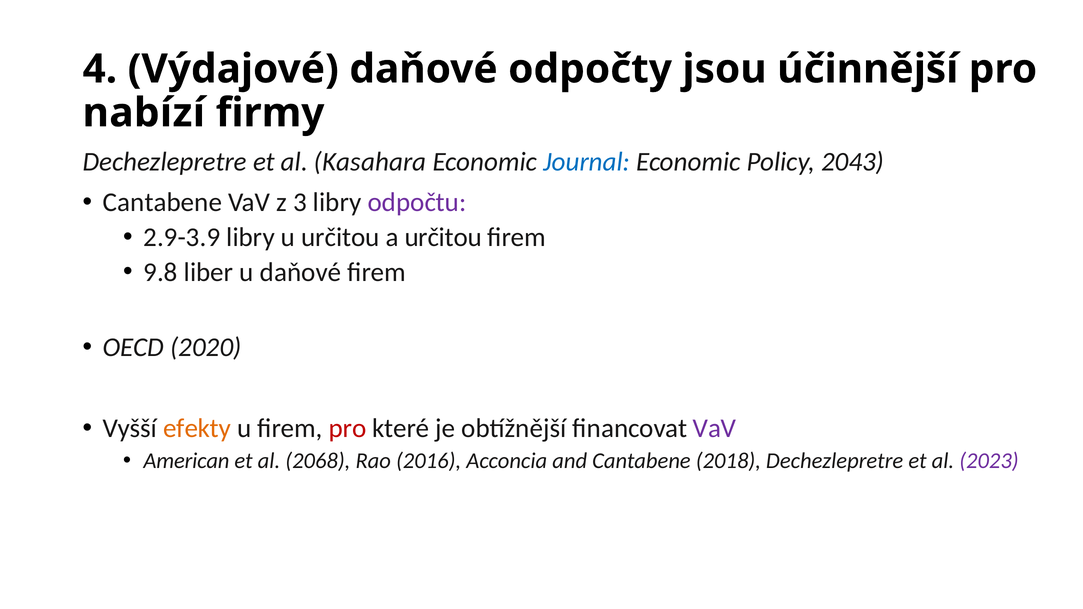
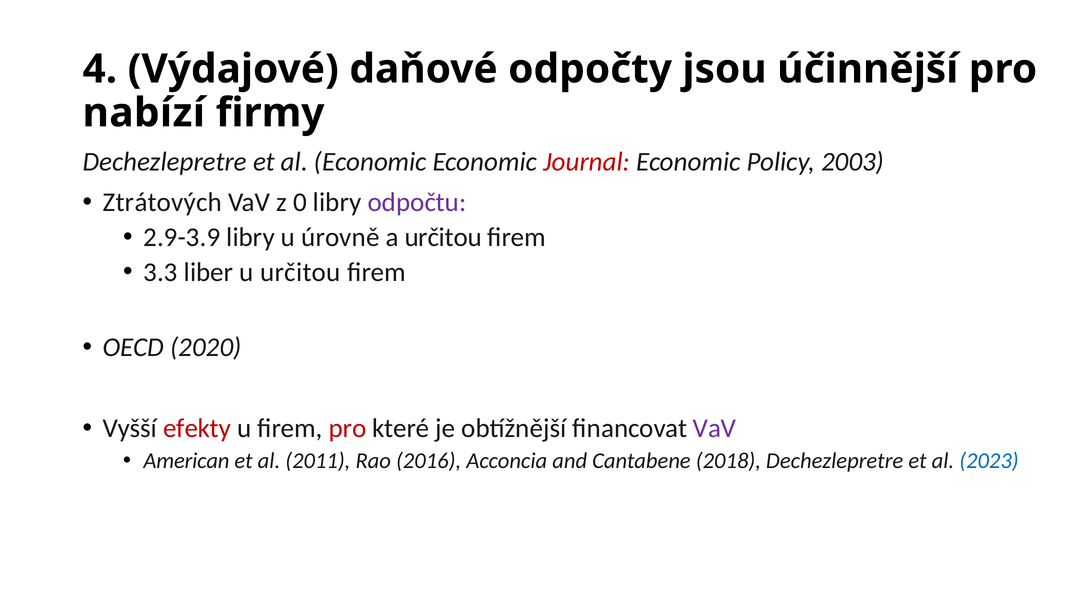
al Kasahara: Kasahara -> Economic
Journal colour: blue -> red
2043: 2043 -> 2003
Cantabene at (162, 203): Cantabene -> Ztrátových
3: 3 -> 0
u určitou: určitou -> úrovně
9.8: 9.8 -> 3.3
u daňové: daňové -> určitou
efekty colour: orange -> red
2068: 2068 -> 2011
2023 colour: purple -> blue
